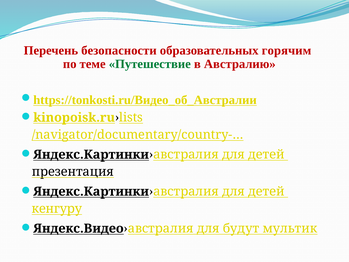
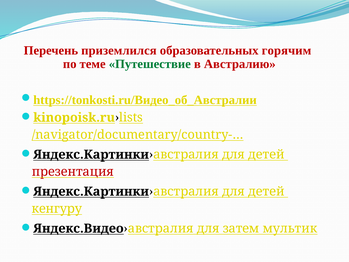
безопасности: безопасности -> приземлился
презентация colour: black -> red
будут: будут -> затем
